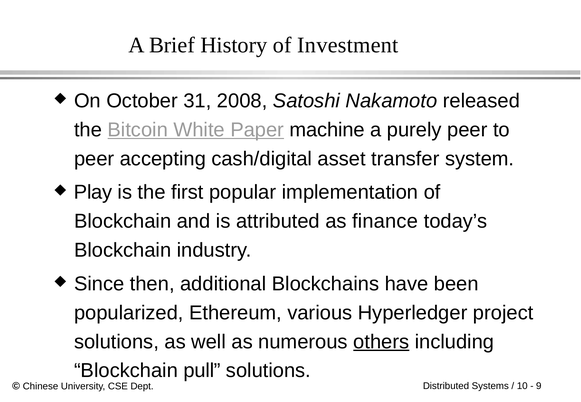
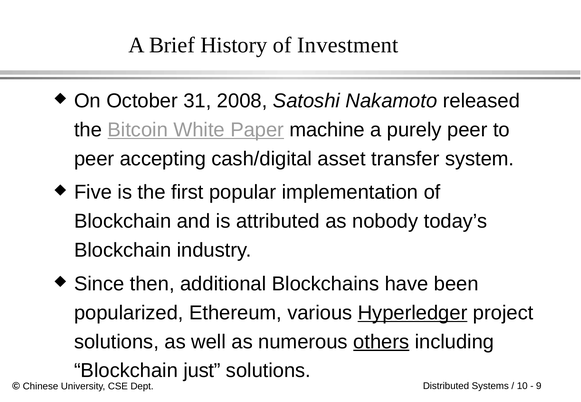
Play: Play -> Five
finance: finance -> nobody
Hyperledger underline: none -> present
pull: pull -> just
